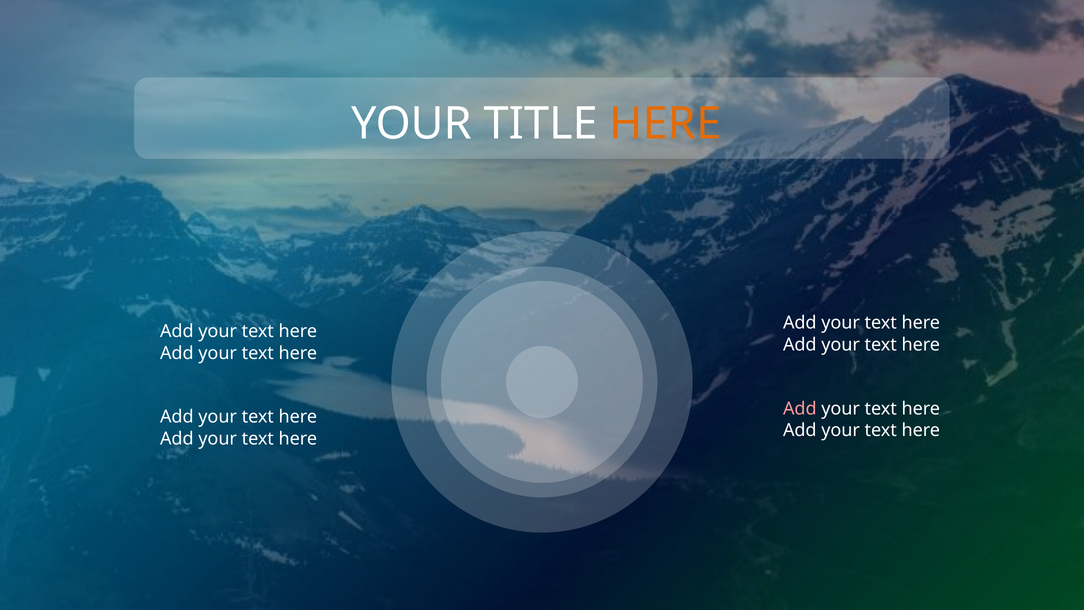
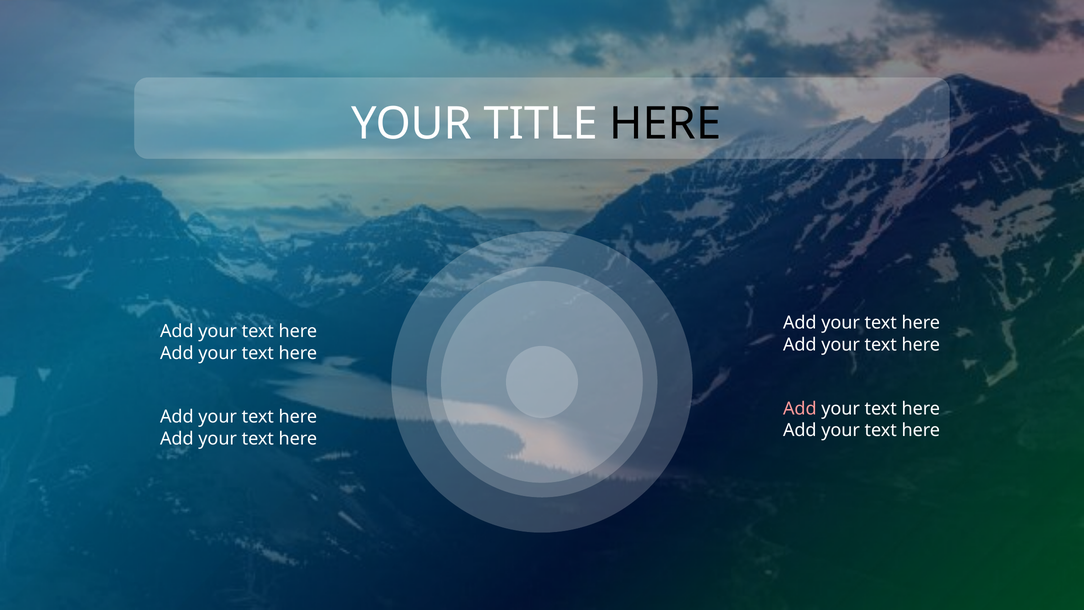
HERE at (665, 124) colour: orange -> black
